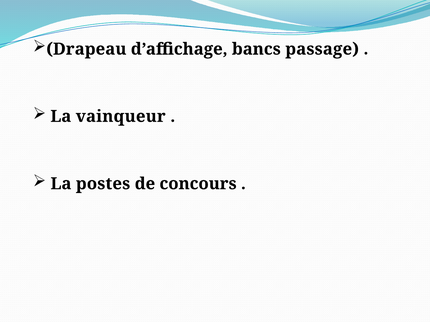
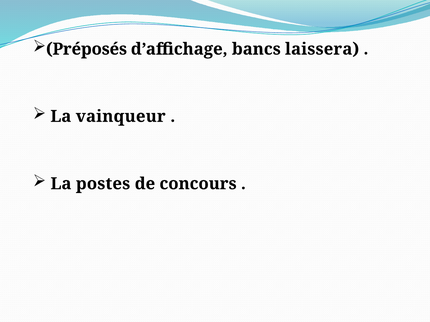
Drapeau: Drapeau -> Préposés
passage: passage -> laissera
